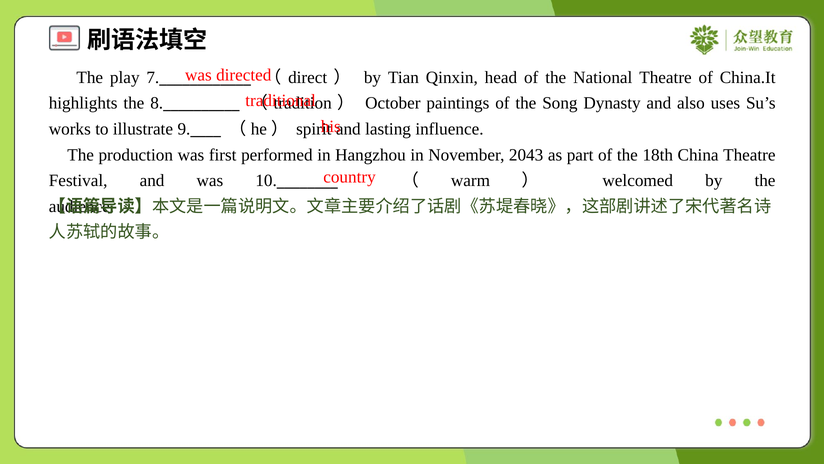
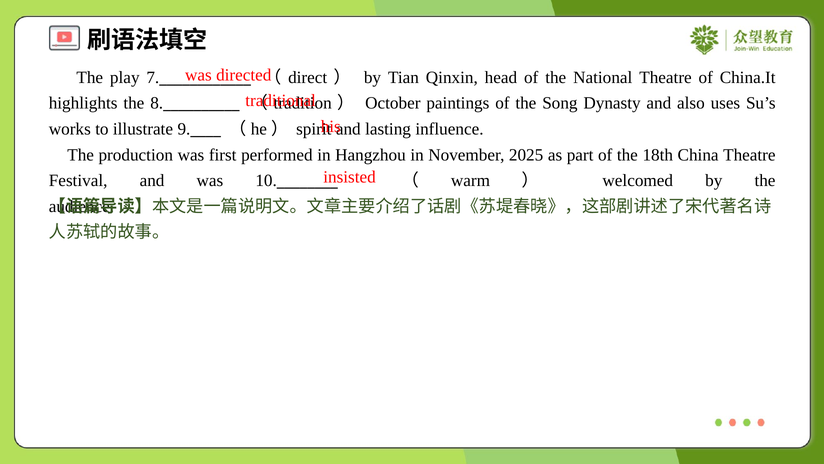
2043: 2043 -> 2025
country: country -> insisted
